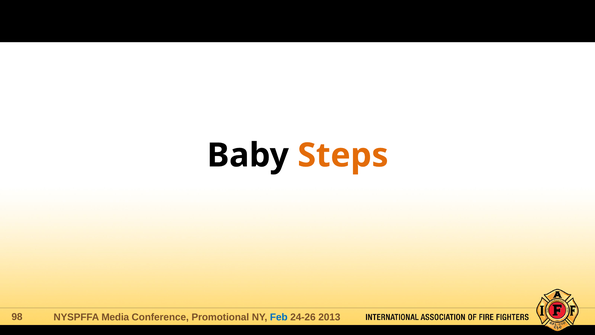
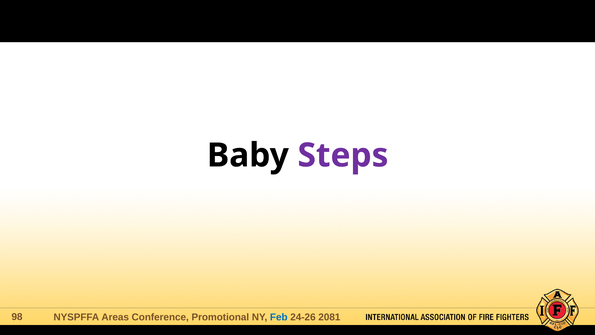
Steps colour: orange -> purple
Media: Media -> Areas
2013: 2013 -> 2081
